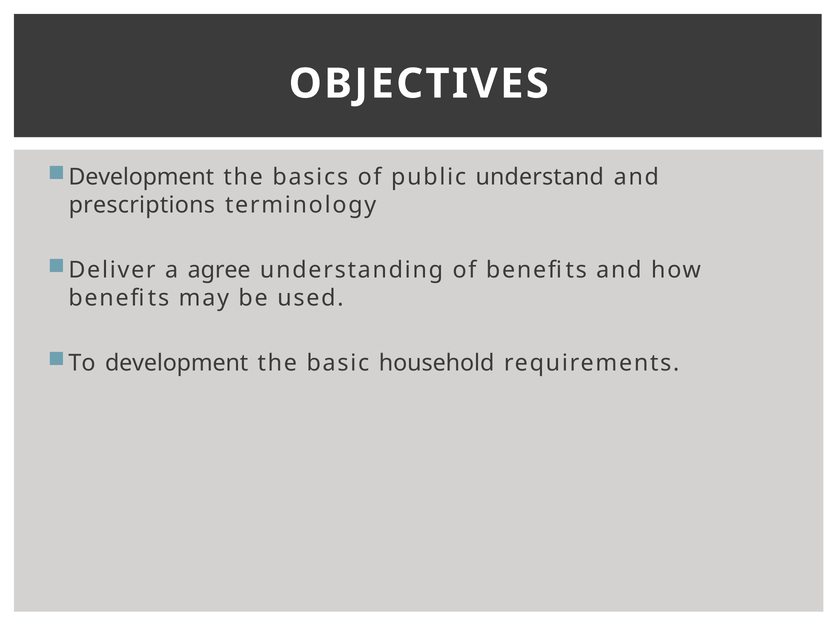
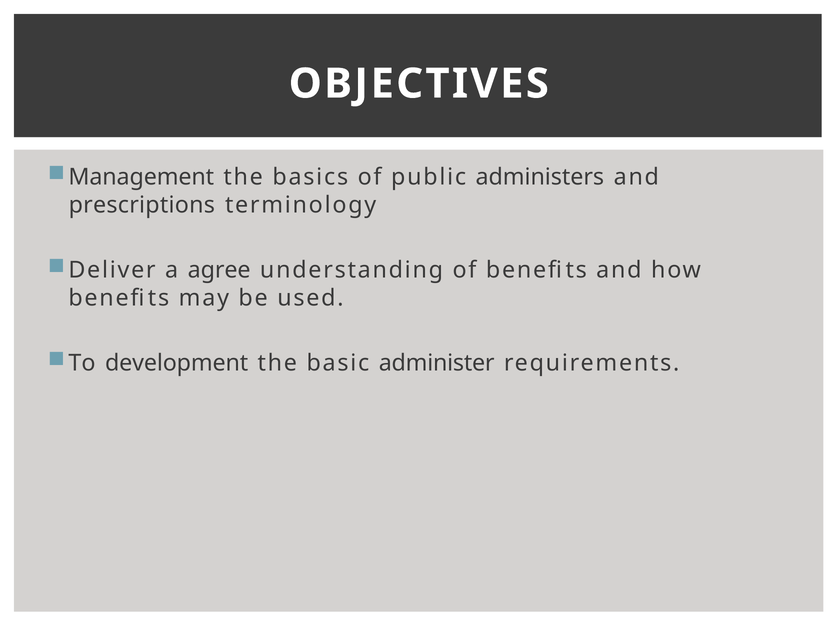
Development at (141, 177): Development -> Management
understand: understand -> administers
household: household -> administer
